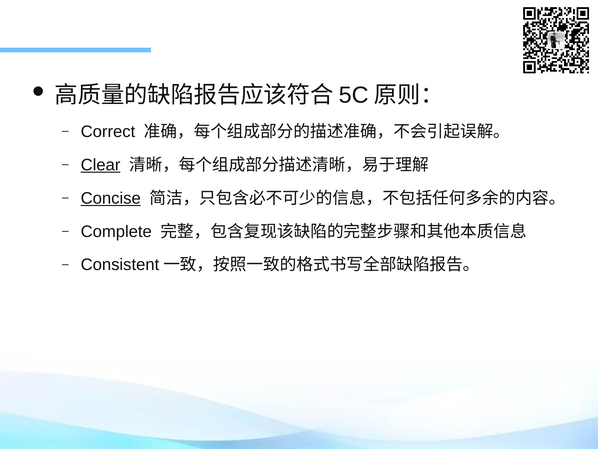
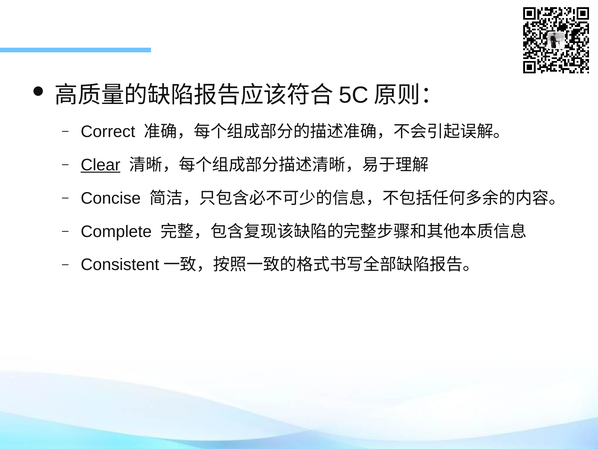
Concise underline: present -> none
